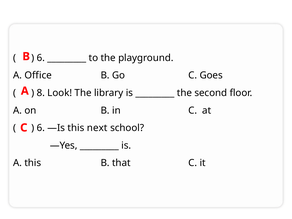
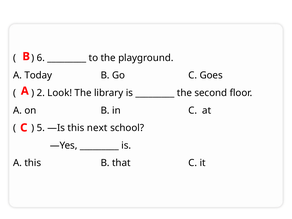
Office: Office -> Today
8: 8 -> 2
6 at (41, 128): 6 -> 5
